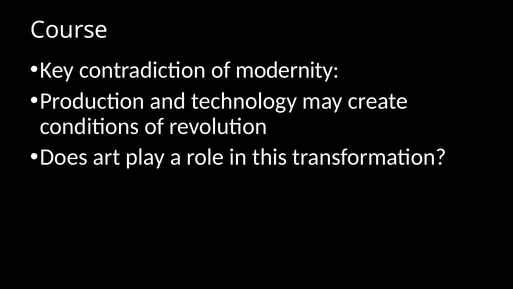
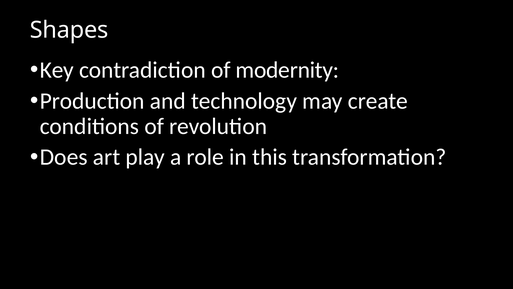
Course: Course -> Shapes
